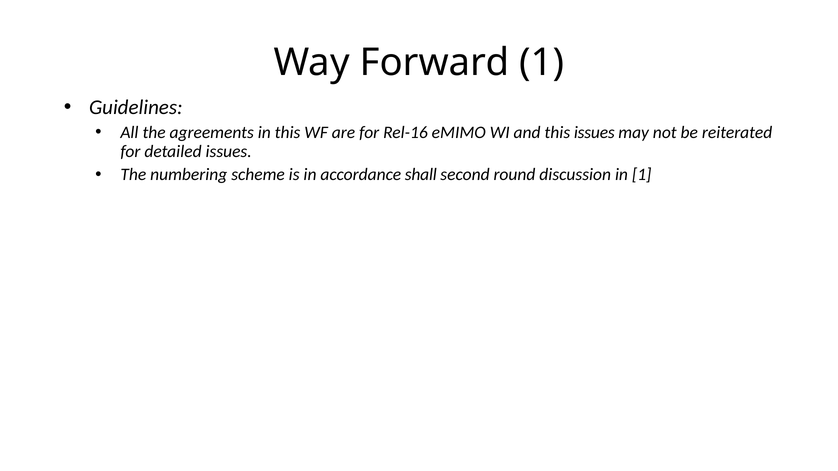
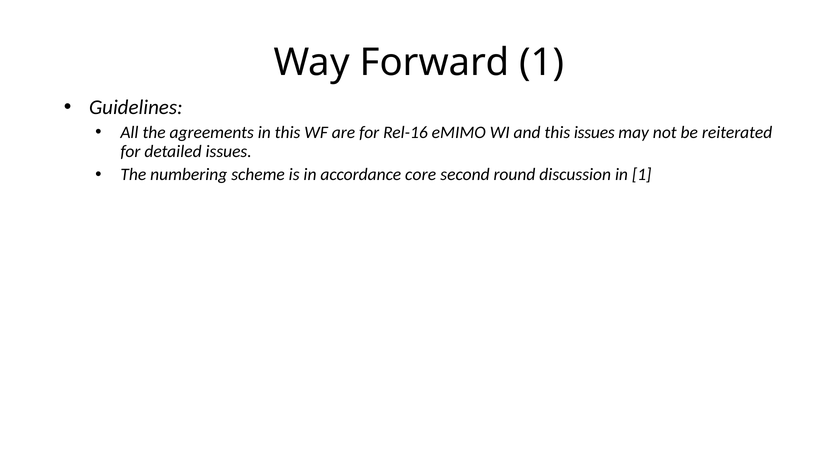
shall: shall -> core
